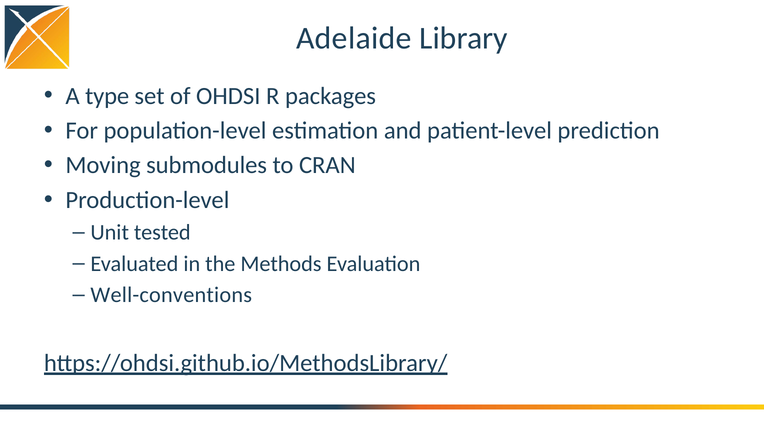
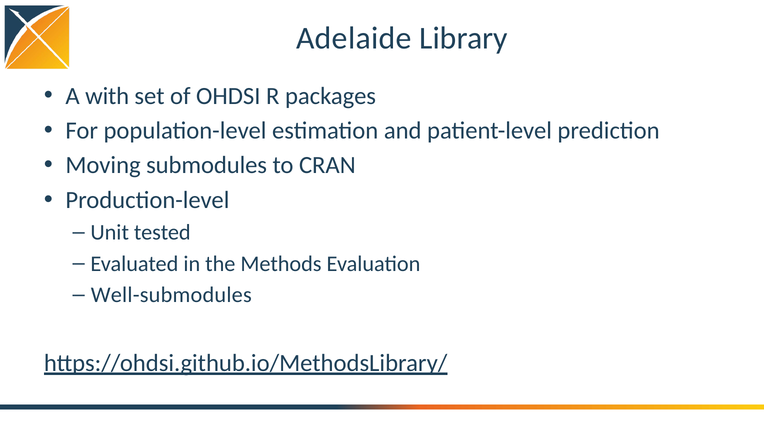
type: type -> with
Well-conventions: Well-conventions -> Well-submodules
